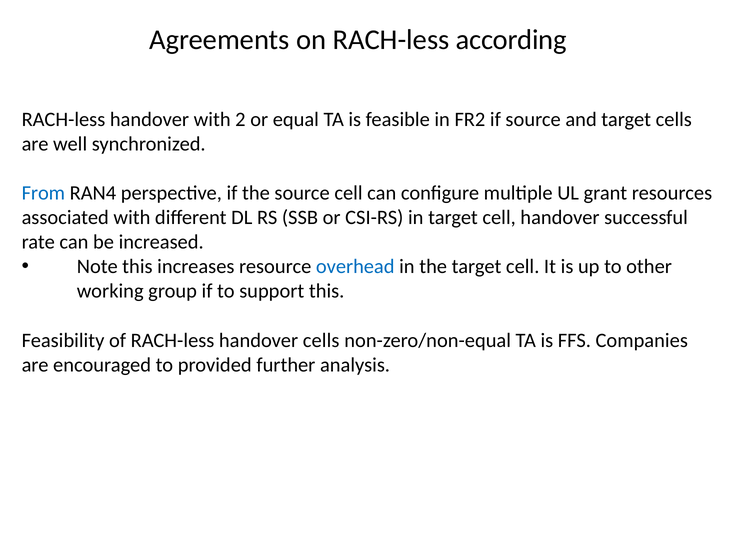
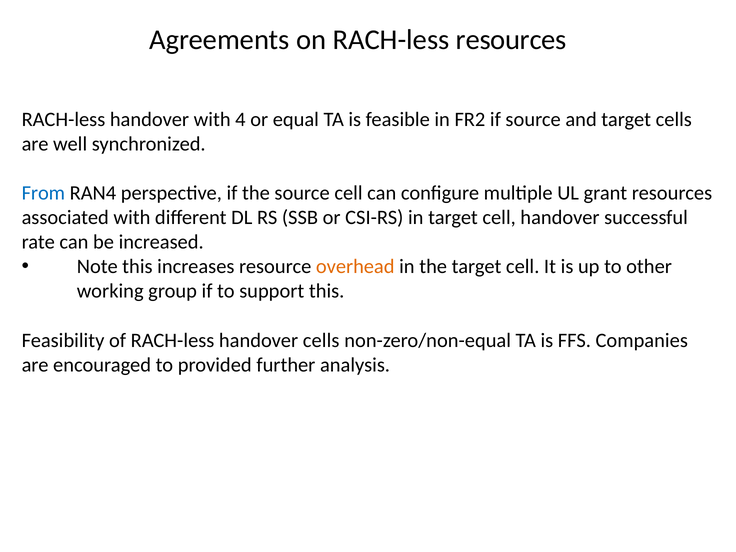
RACH-less according: according -> resources
2: 2 -> 4
overhead colour: blue -> orange
